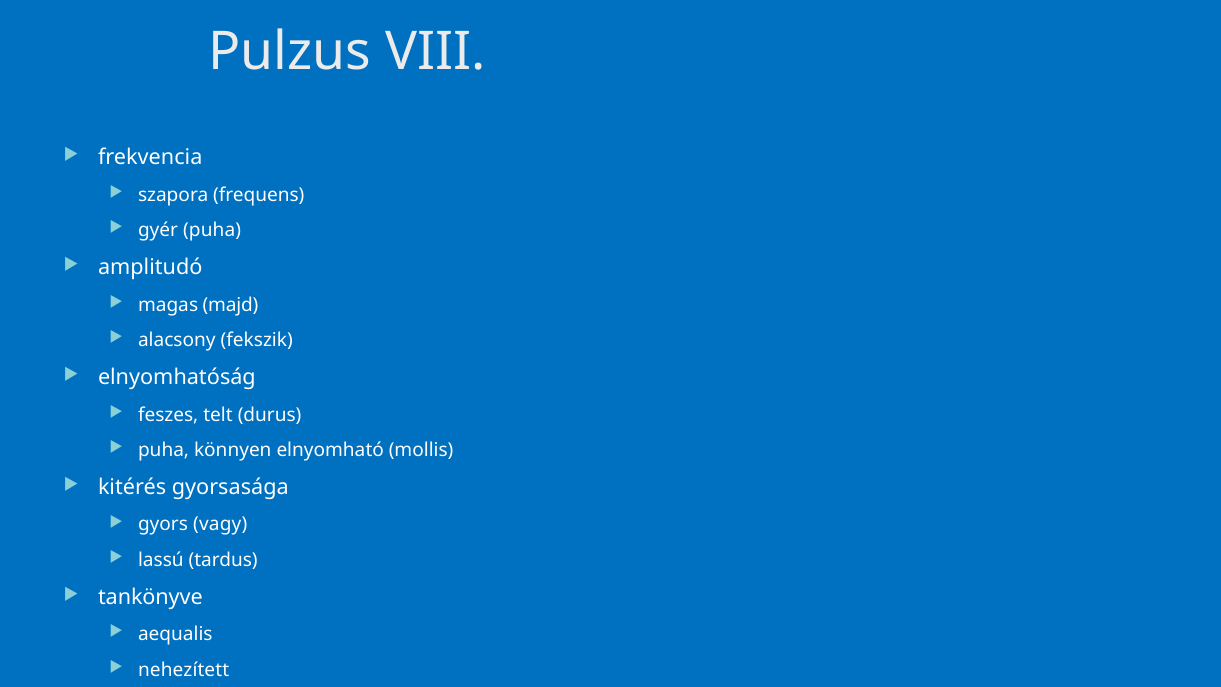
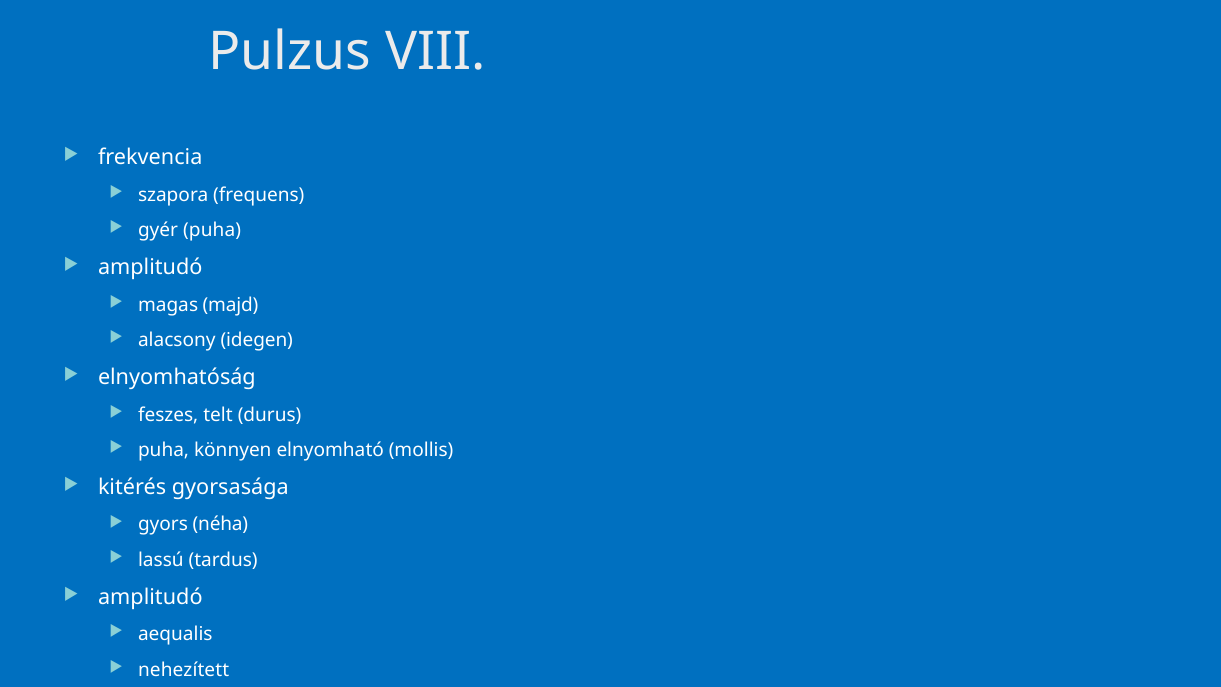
fekszik: fekszik -> idegen
vagy: vagy -> néha
tankönyve at (150, 598): tankönyve -> amplitudó
